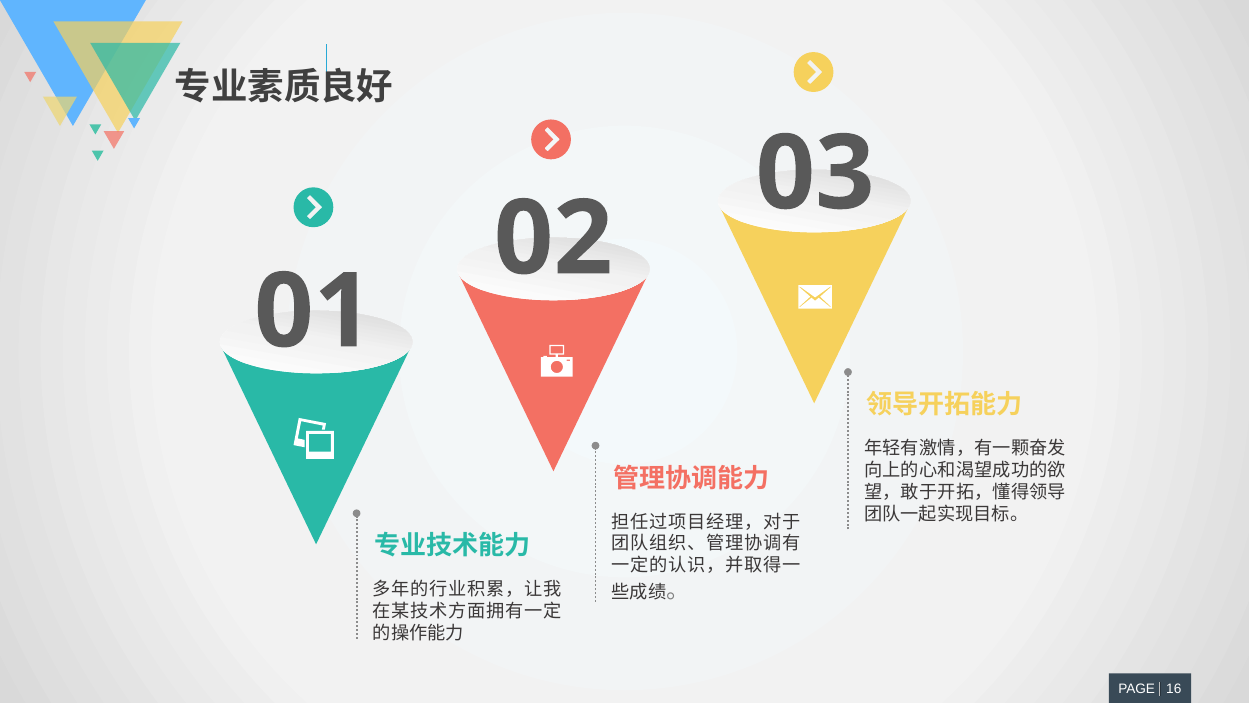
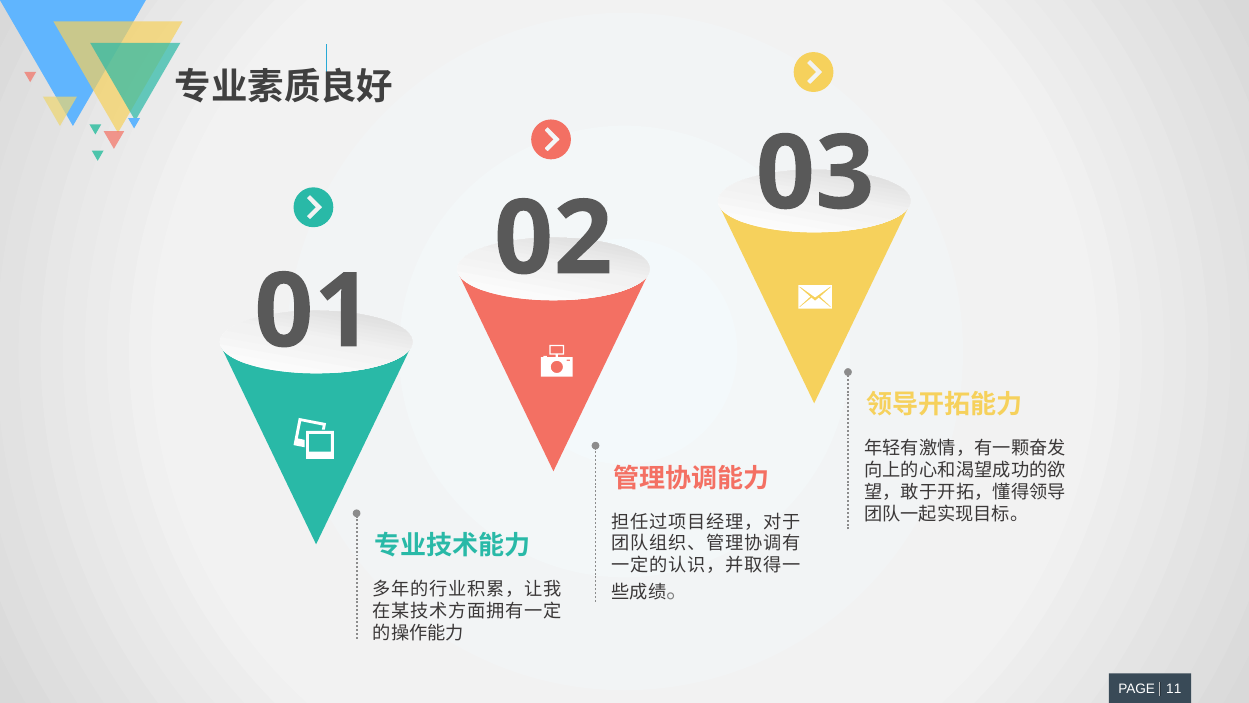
16: 16 -> 11
